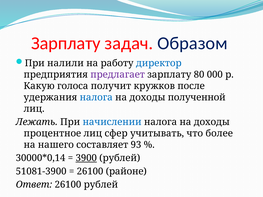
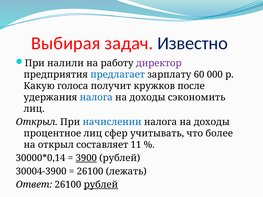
Зарплату at (66, 43): Зарплату -> Выбирая
Образом: Образом -> Известно
директор colour: blue -> purple
предлагает colour: purple -> blue
80: 80 -> 60
полученной: полученной -> сэкономить
Лежать at (37, 122): Лежать -> Открыл
на нашего: нашего -> открыл
93: 93 -> 11
51081-3900: 51081-3900 -> 30004-3900
районе: районе -> лежать
рублей at (101, 185) underline: none -> present
